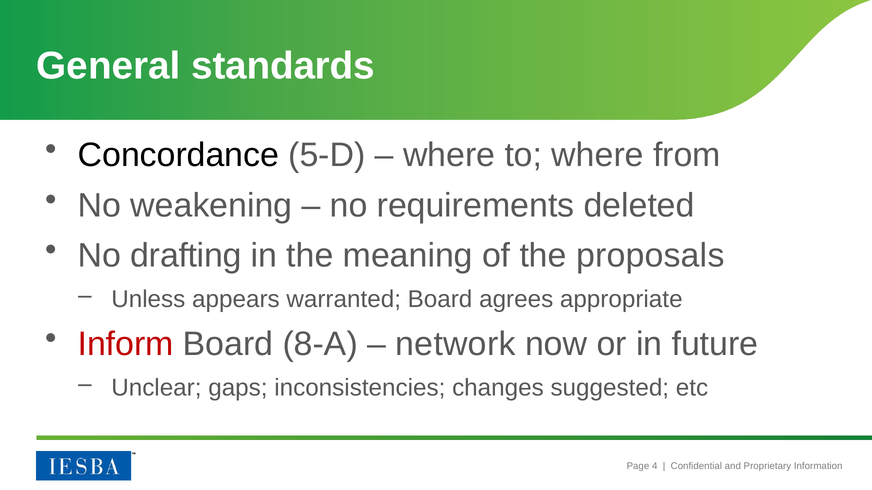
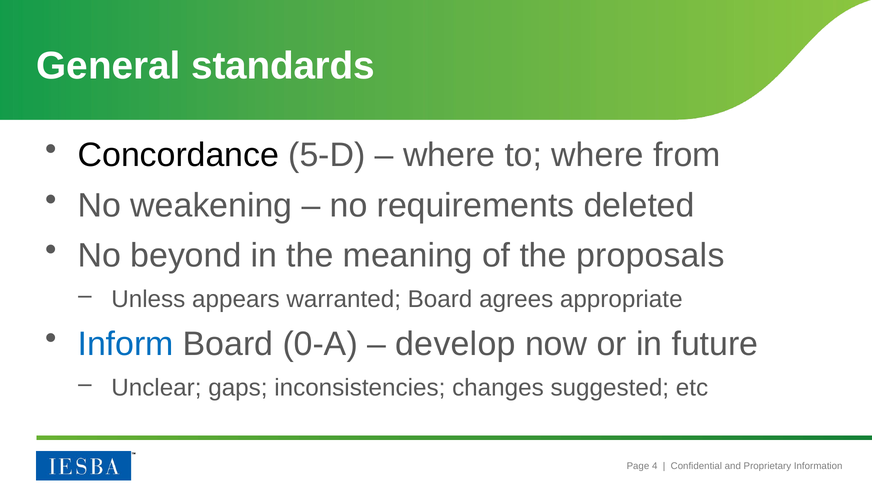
drafting: drafting -> beyond
Inform colour: red -> blue
8-A: 8-A -> 0-A
network: network -> develop
